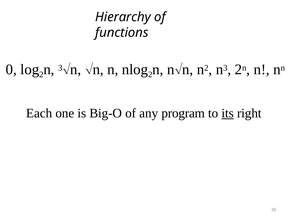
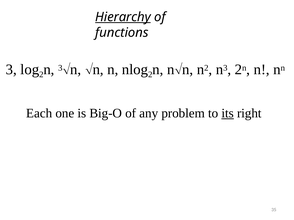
Hierarchy underline: none -> present
0 at (11, 70): 0 -> 3
program: program -> problem
